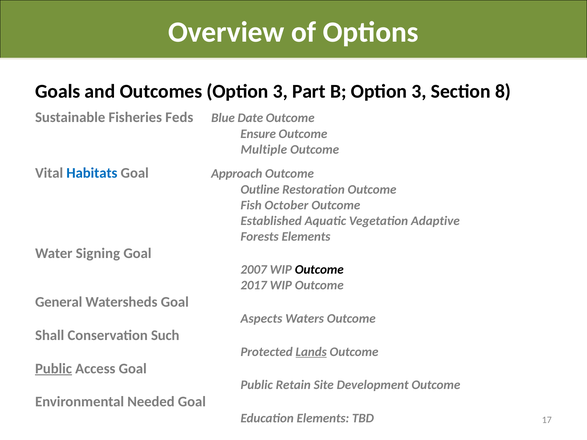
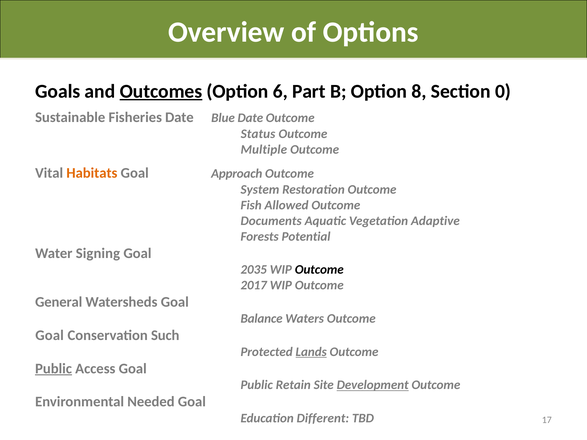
Outcomes underline: none -> present
3 at (280, 91): 3 -> 6
B Option 3: 3 -> 8
8: 8 -> 0
Fisheries Feds: Feds -> Date
Ensure: Ensure -> Status
Habitats colour: blue -> orange
Outline: Outline -> System
October: October -> Allowed
Established: Established -> Documents
Forests Elements: Elements -> Potential
2007: 2007 -> 2035
Aspects: Aspects -> Balance
Shall at (50, 335): Shall -> Goal
Development underline: none -> present
Education Elements: Elements -> Different
